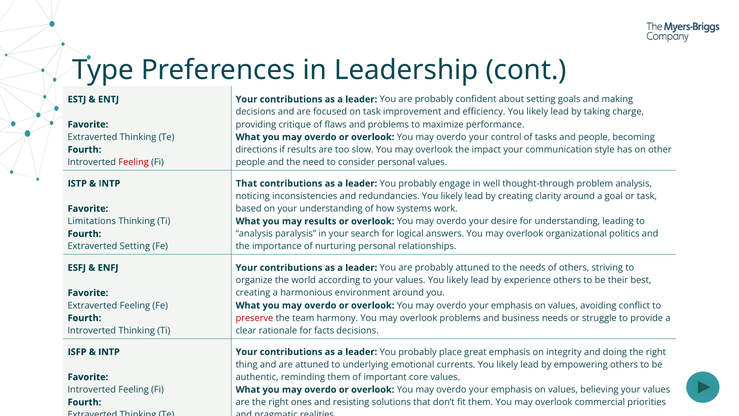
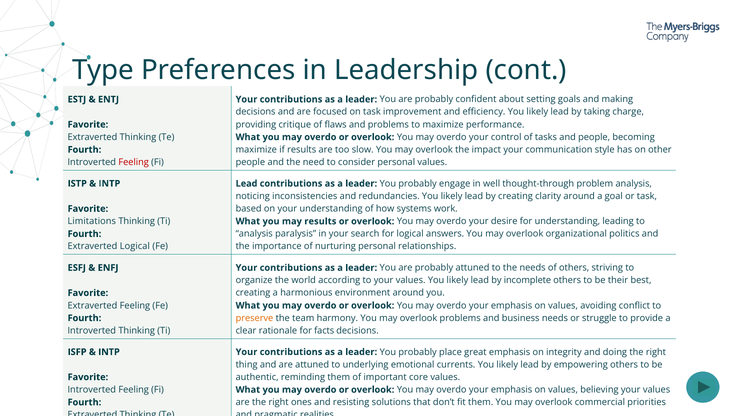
directions at (256, 150): directions -> maximize
That at (246, 183): That -> Lead
Extraverted Setting: Setting -> Logical
experience: experience -> incomplete
preserve colour: red -> orange
